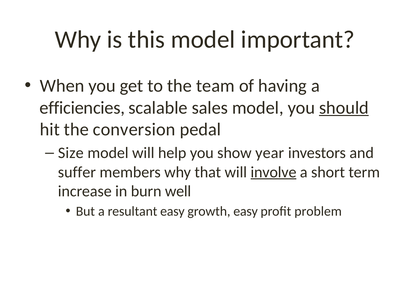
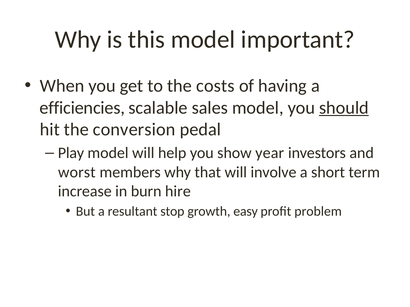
team: team -> costs
Size: Size -> Play
suffer: suffer -> worst
involve underline: present -> none
well: well -> hire
resultant easy: easy -> stop
